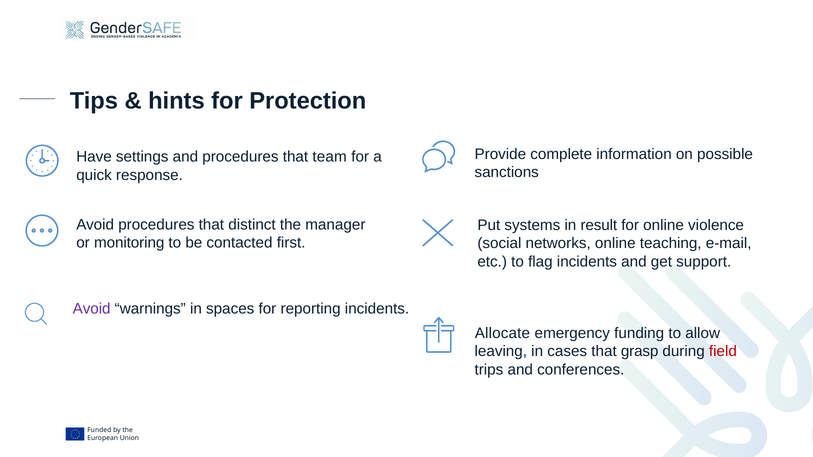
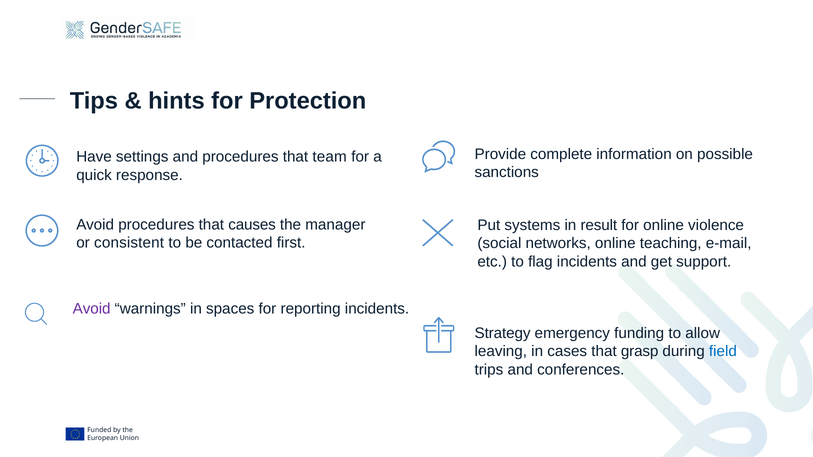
distinct: distinct -> causes
monitoring: monitoring -> consistent
Allocate: Allocate -> Strategy
field colour: red -> blue
